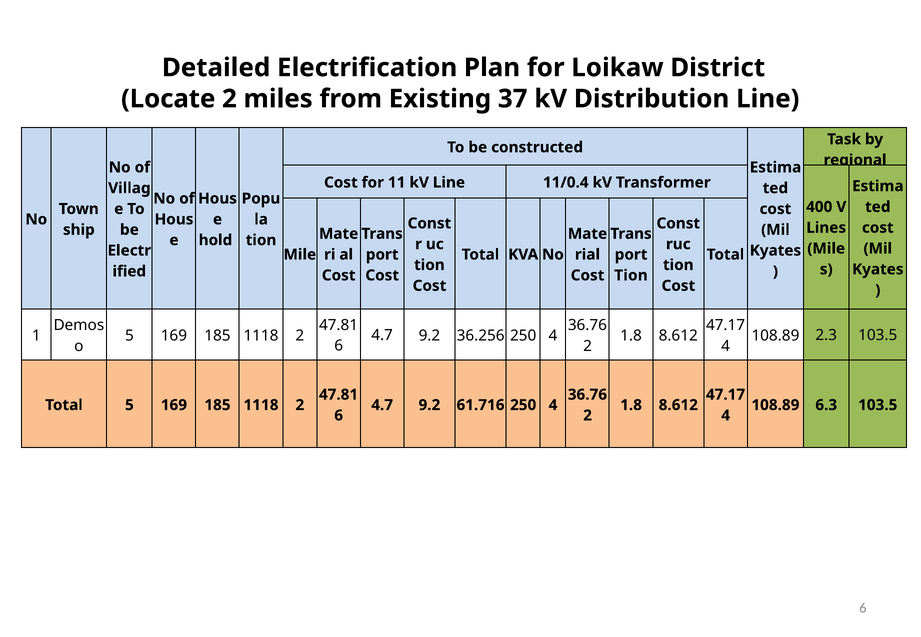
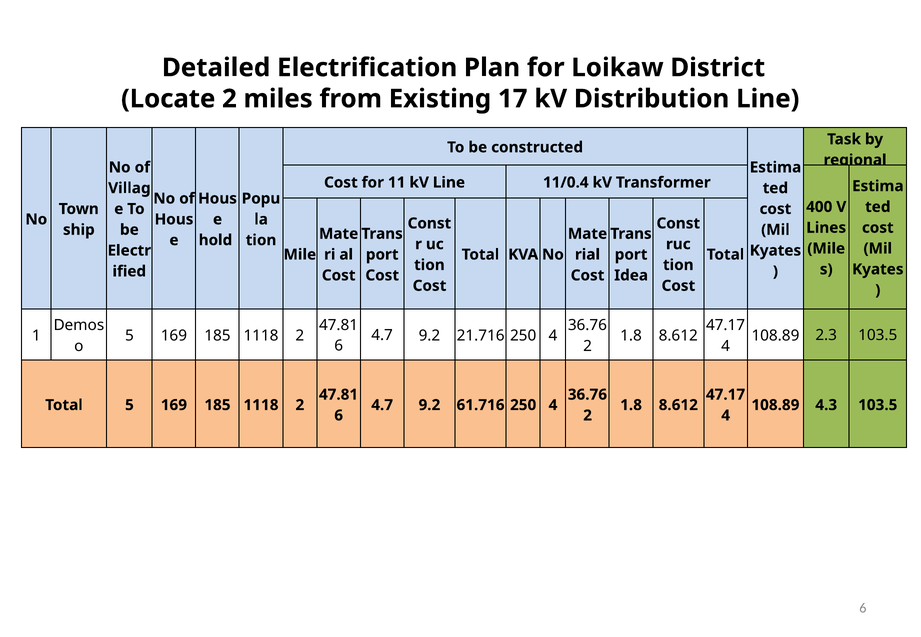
37: 37 -> 17
Tion at (631, 276): Tion -> Idea
36.256: 36.256 -> 21.716
6.3: 6.3 -> 4.3
